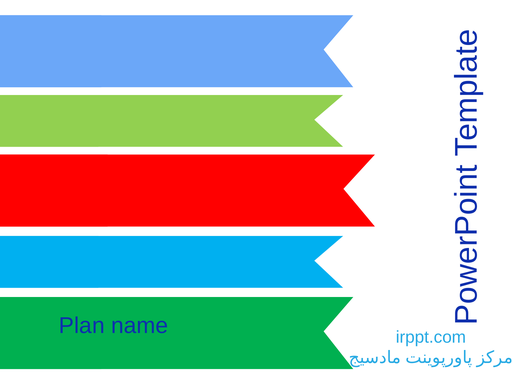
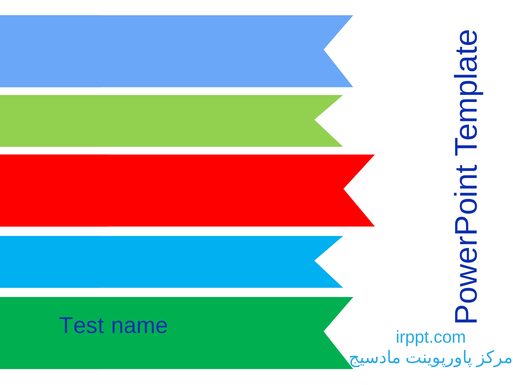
Plan: Plan -> Test
